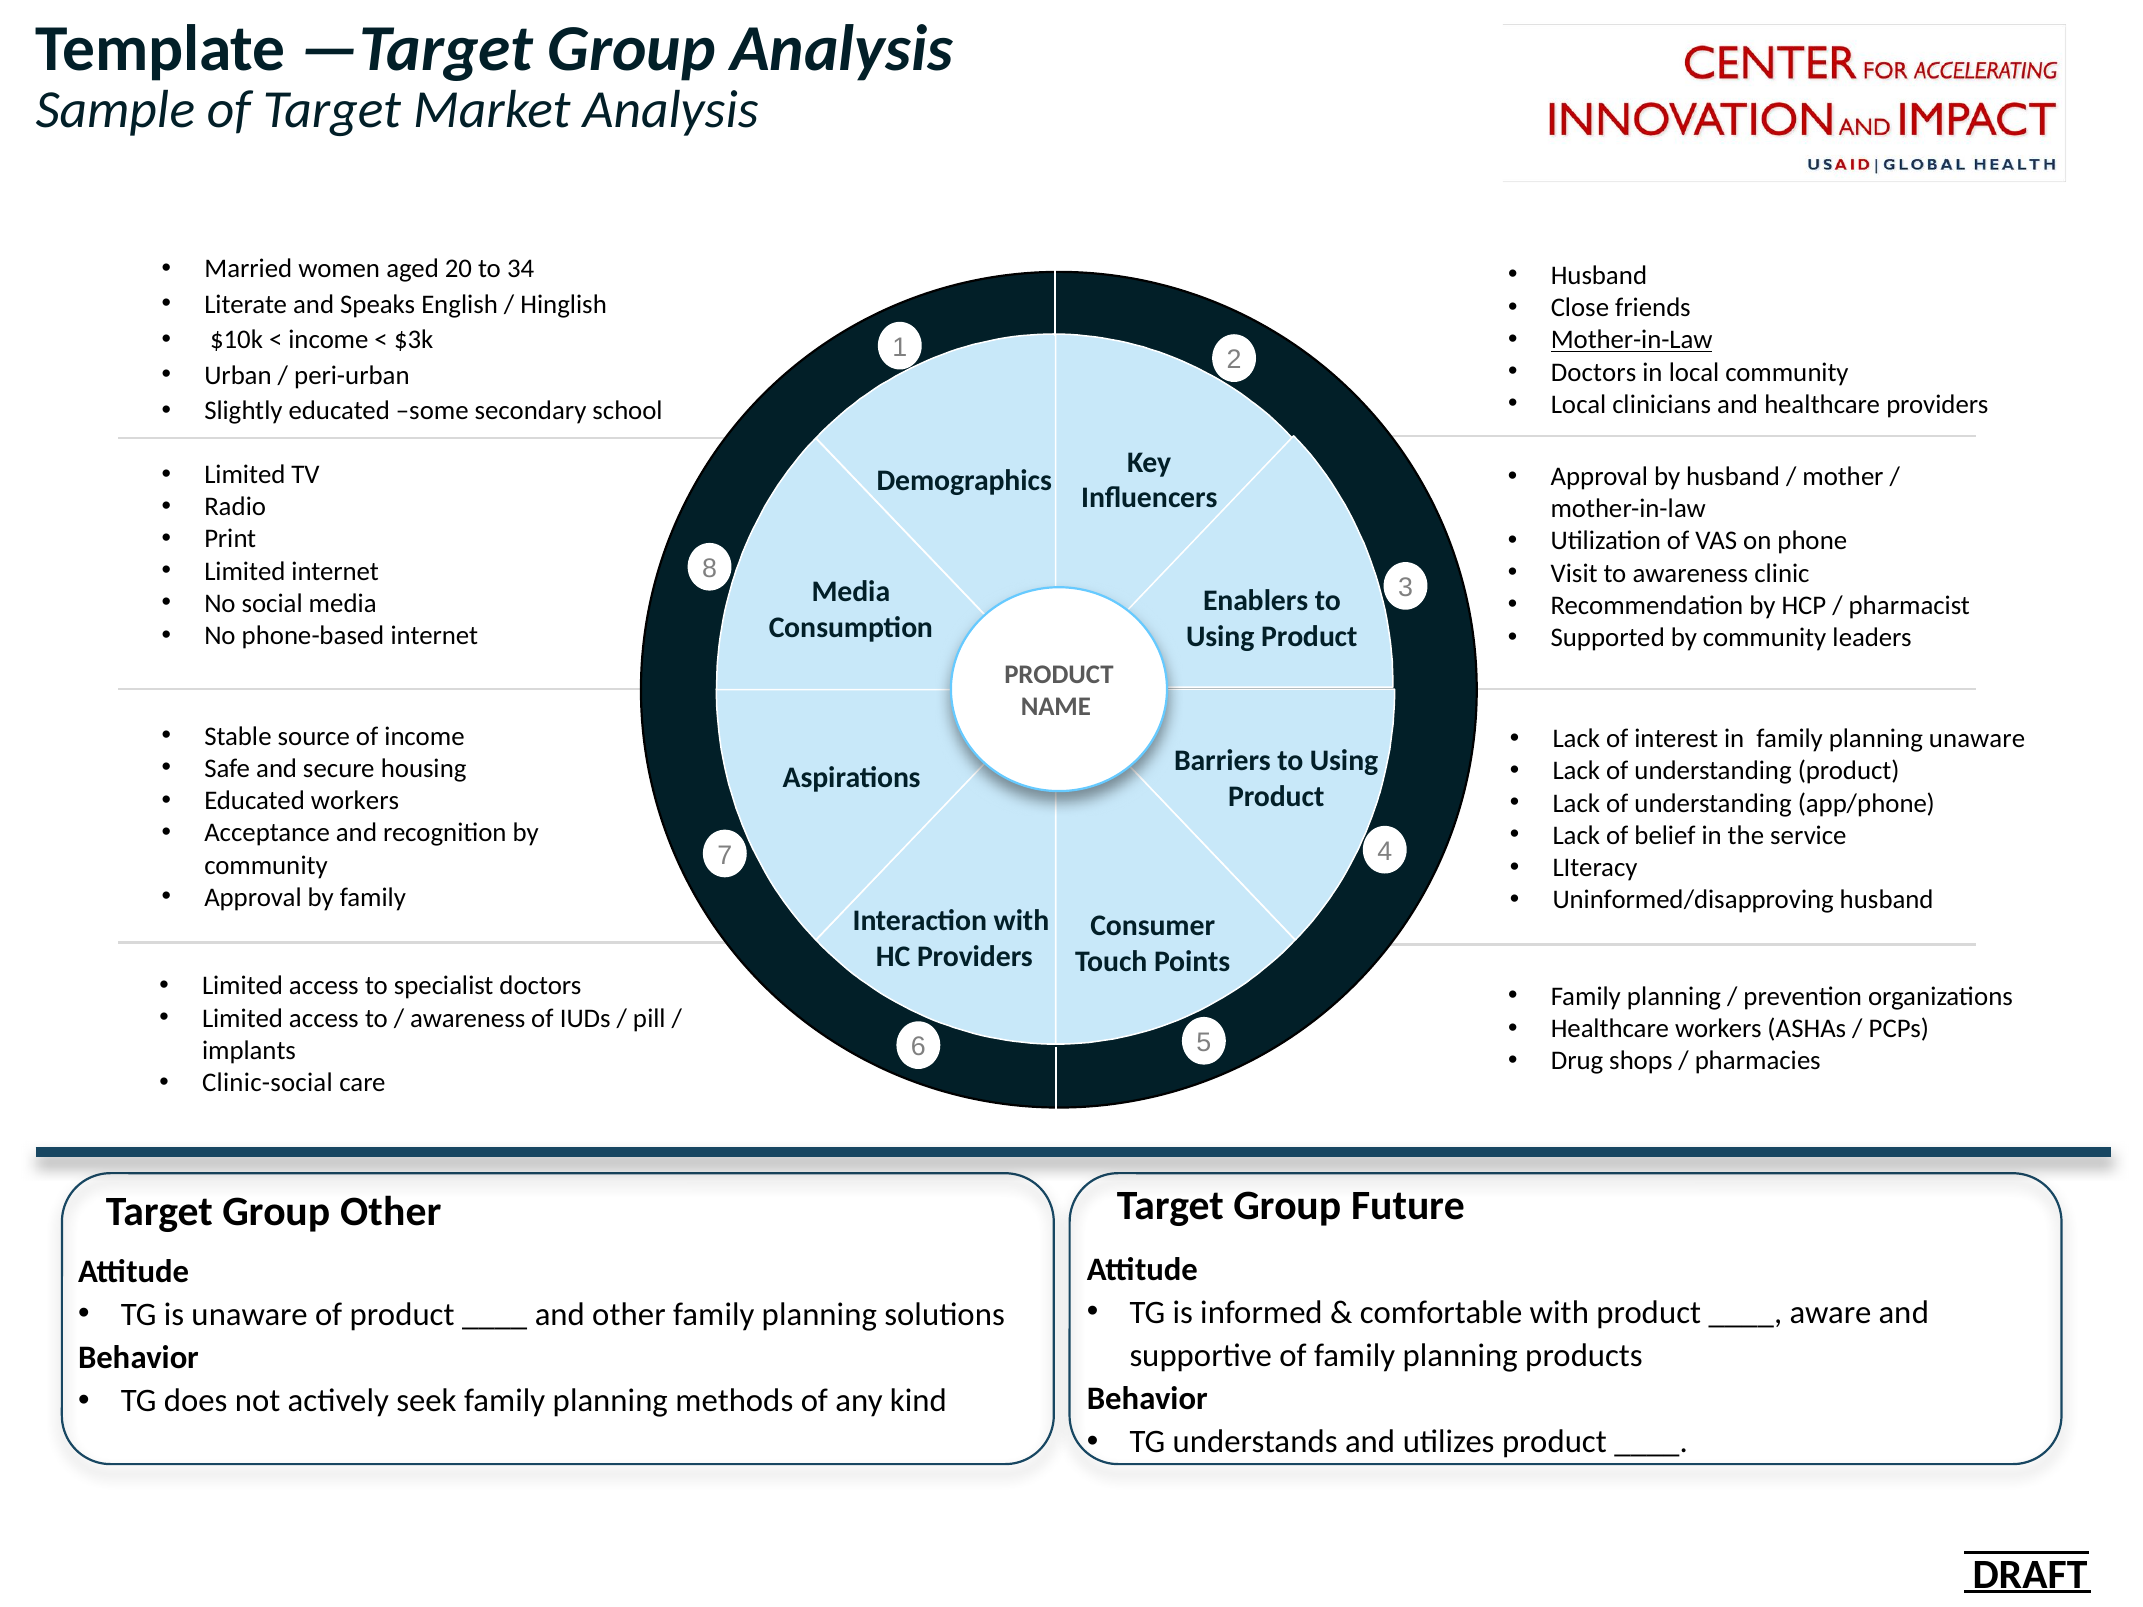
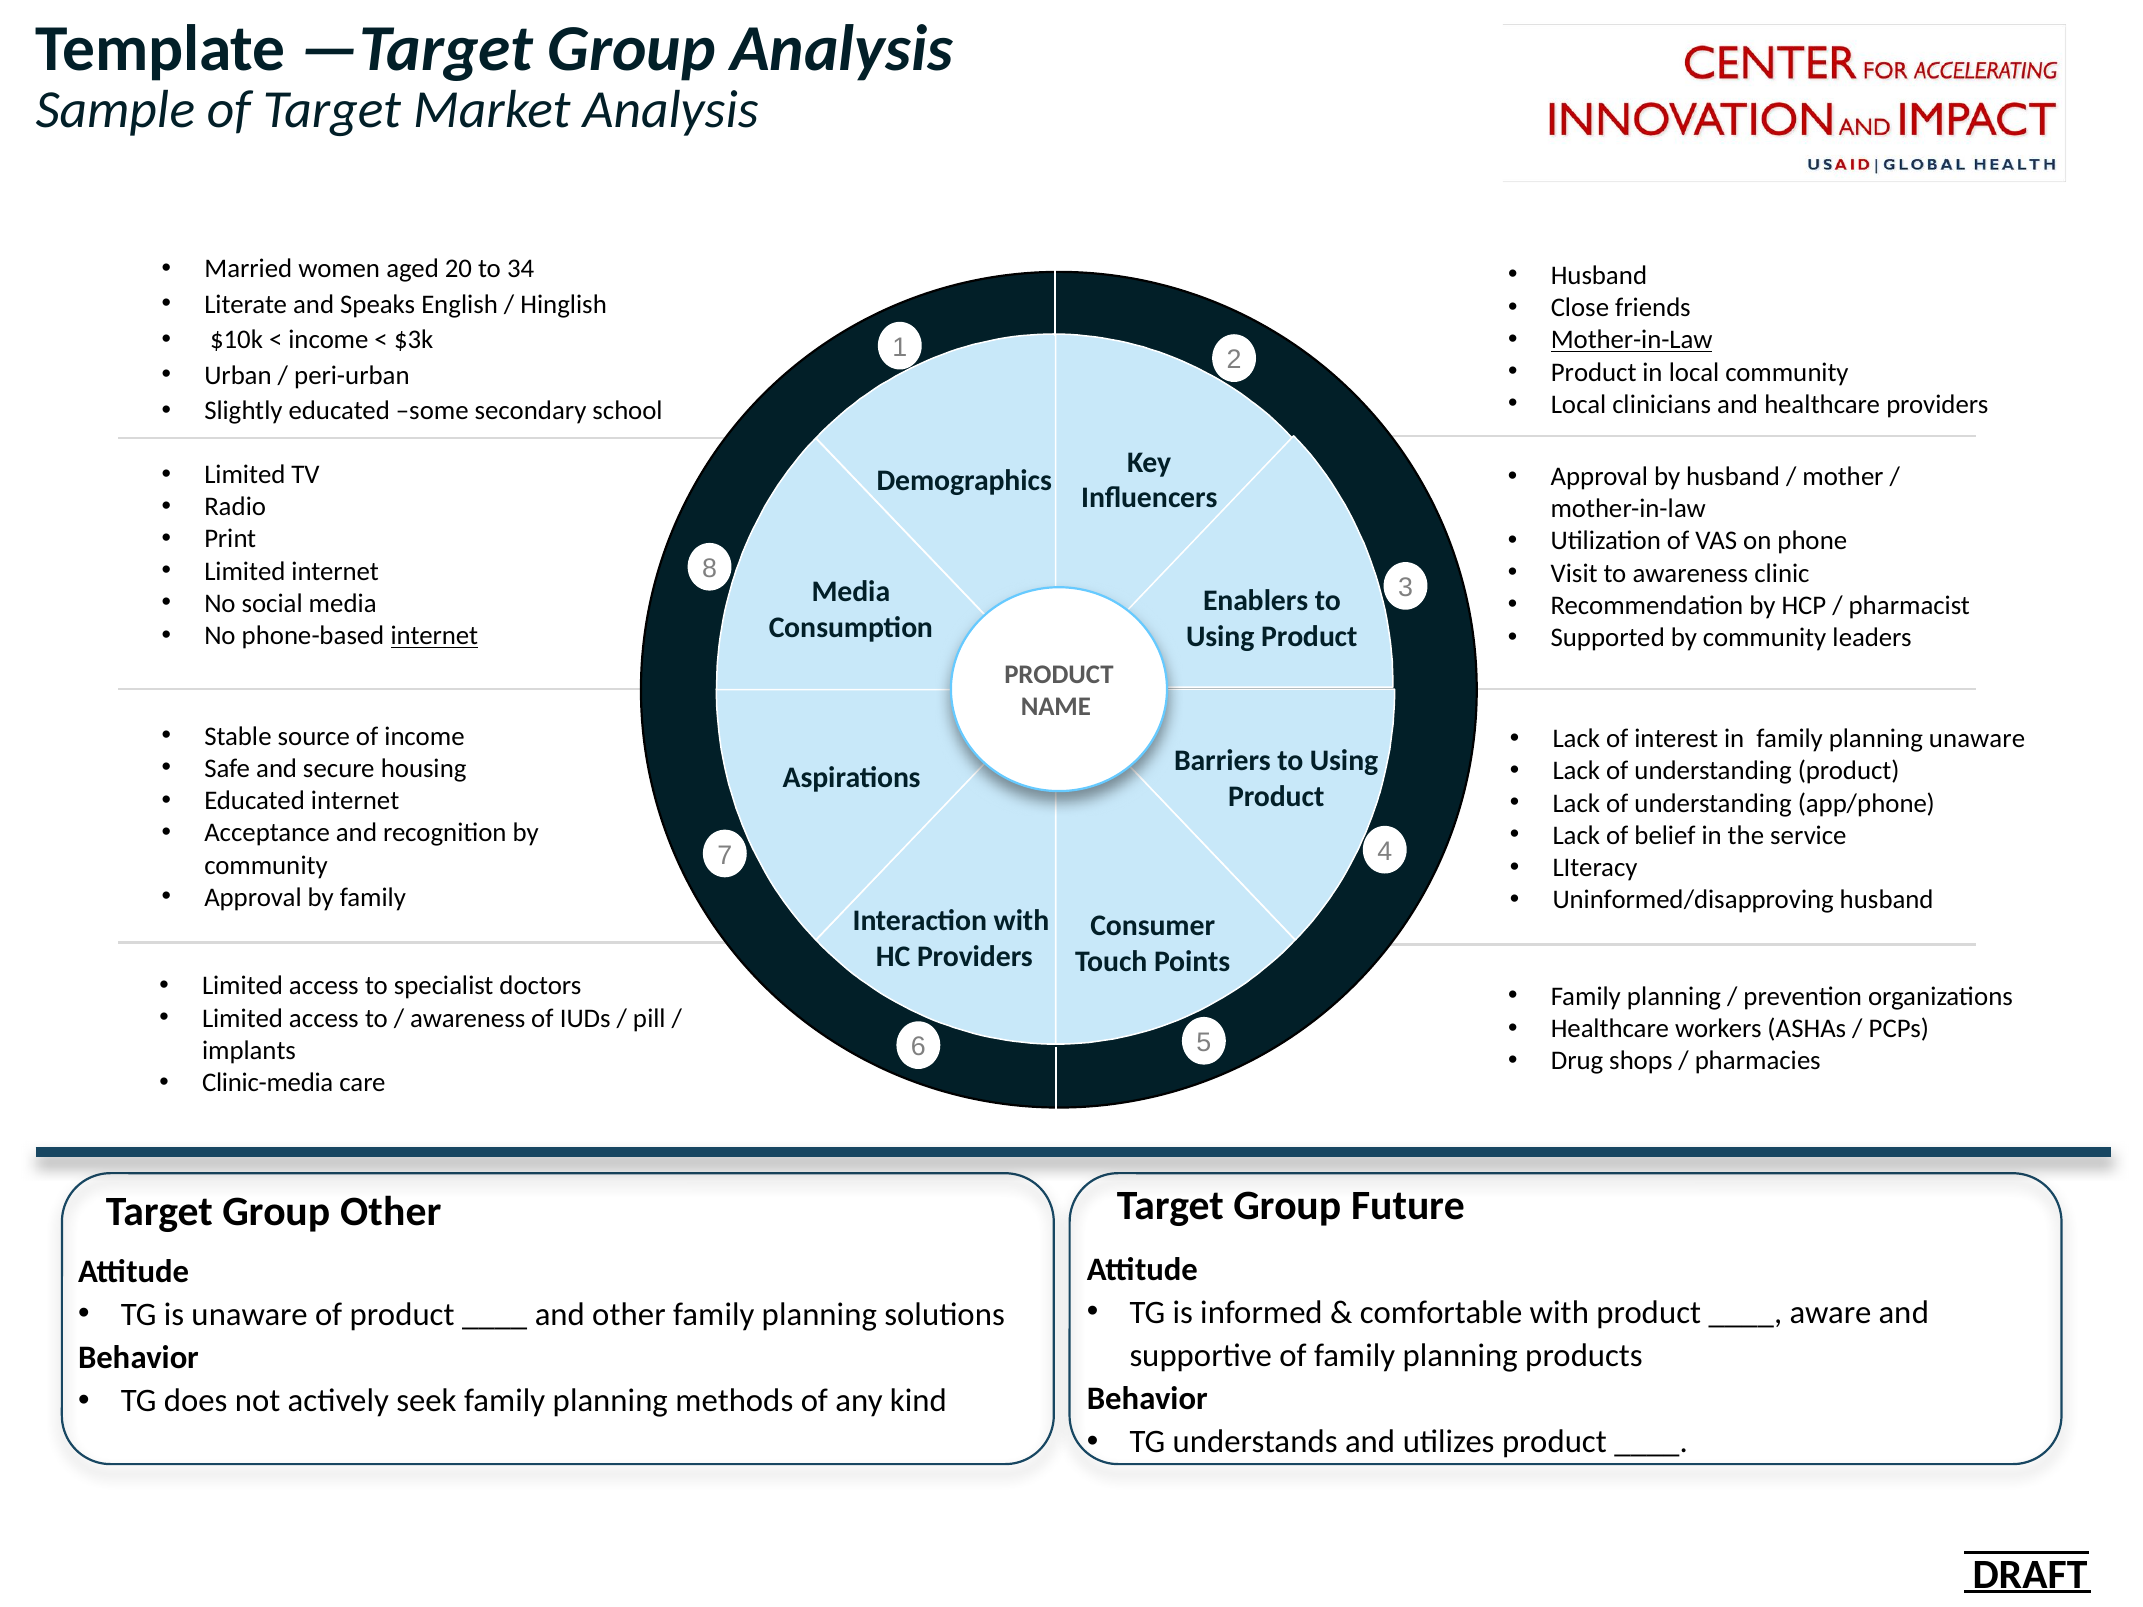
Doctors at (1594, 372): Doctors -> Product
internet at (434, 636) underline: none -> present
Educated workers: workers -> internet
Clinic-social: Clinic-social -> Clinic-media
